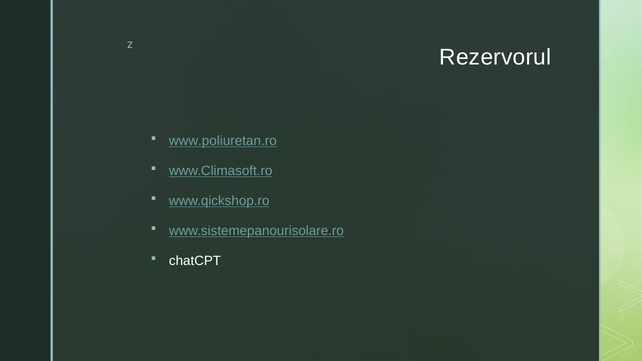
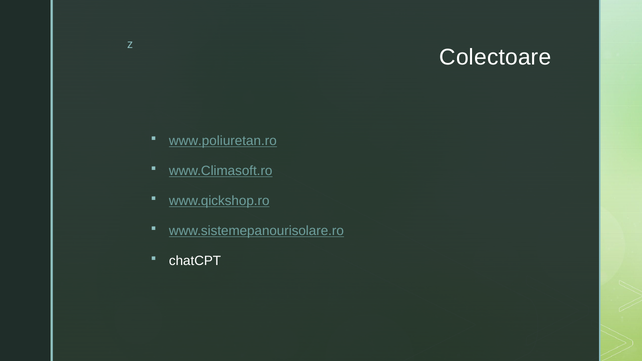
Rezervorul: Rezervorul -> Colectoare
